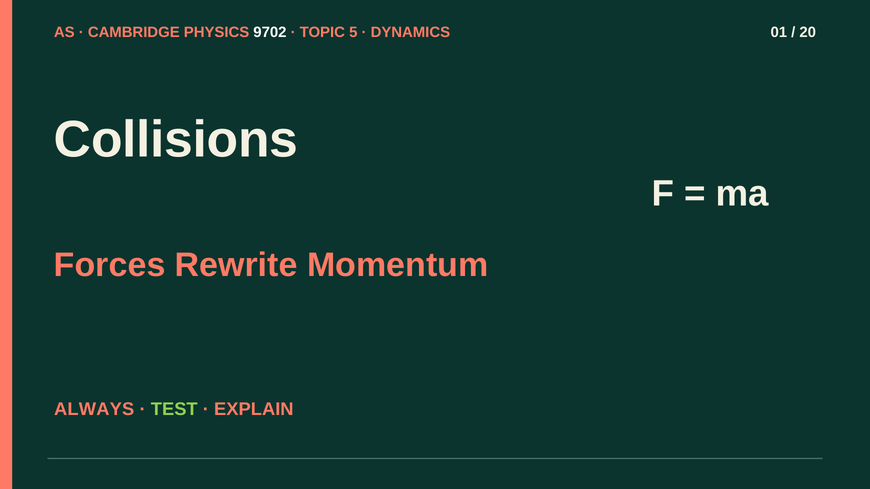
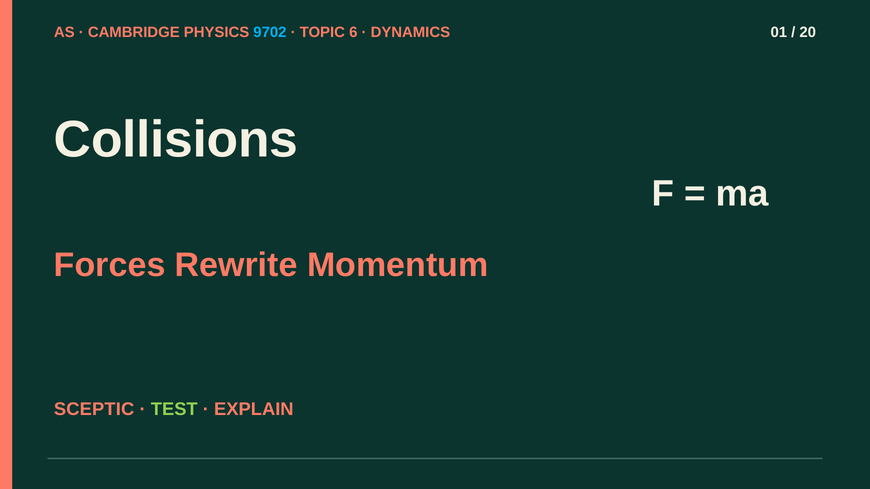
9702 colour: white -> light blue
5: 5 -> 6
ALWAYS: ALWAYS -> SCEPTIC
